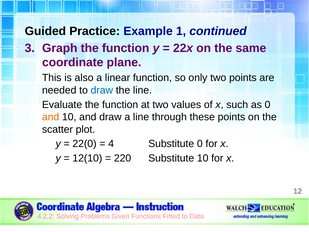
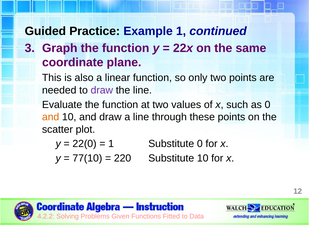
draw at (102, 90) colour: blue -> purple
4 at (111, 144): 4 -> 1
12(10: 12(10 -> 77(10
